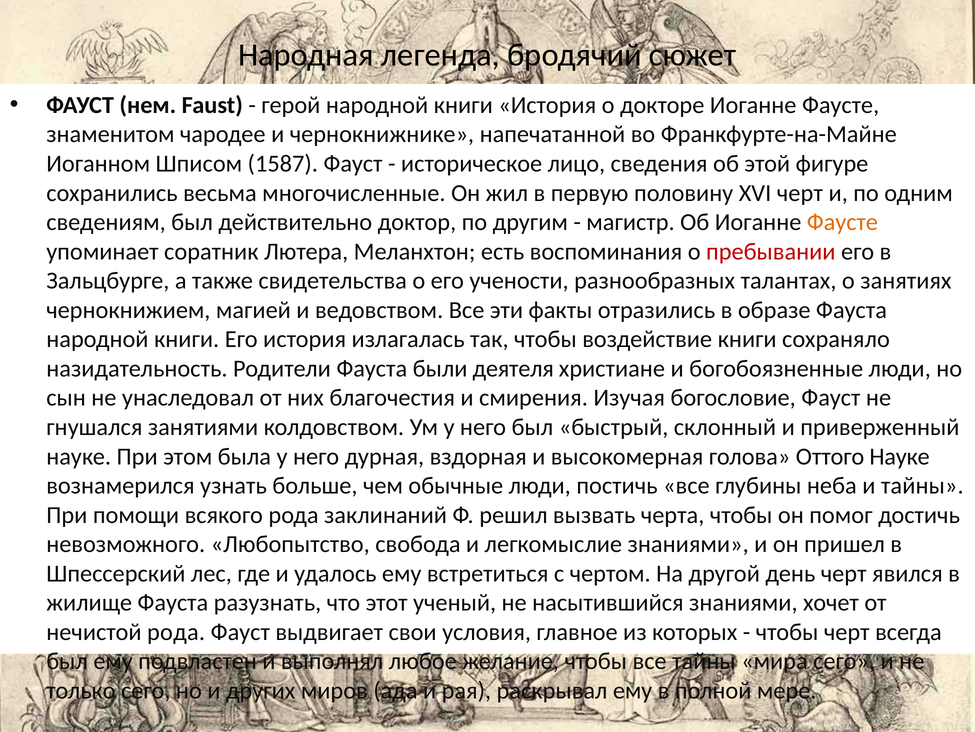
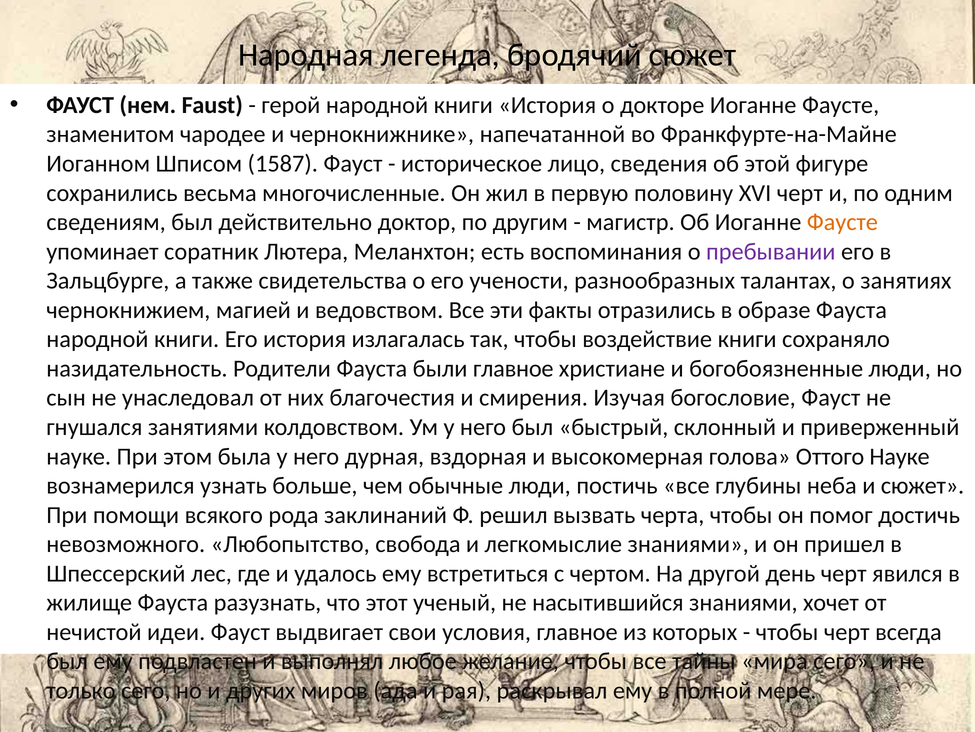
пребывании colour: red -> purple
были деятеля: деятеля -> главное
и тайны: тайны -> сюжет
нечистой рода: рода -> идеи
